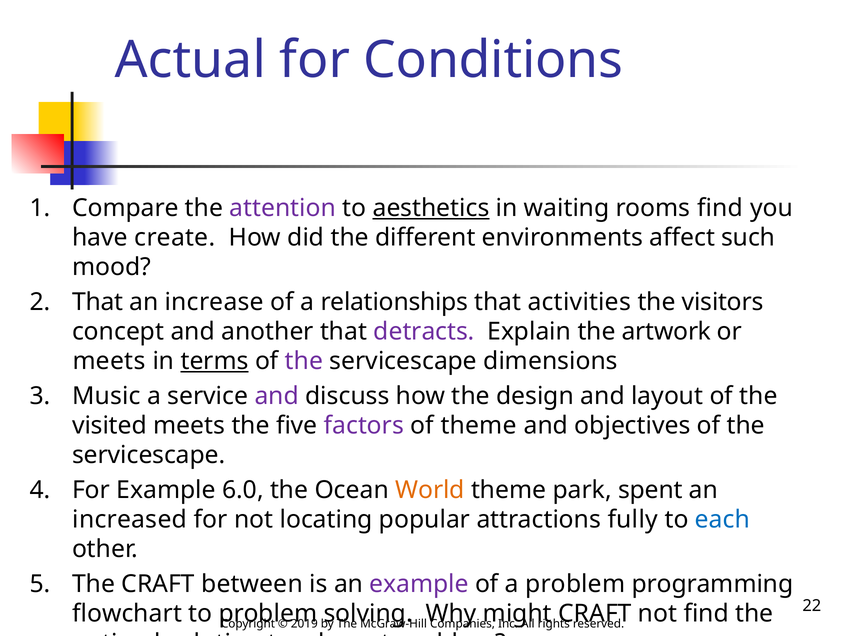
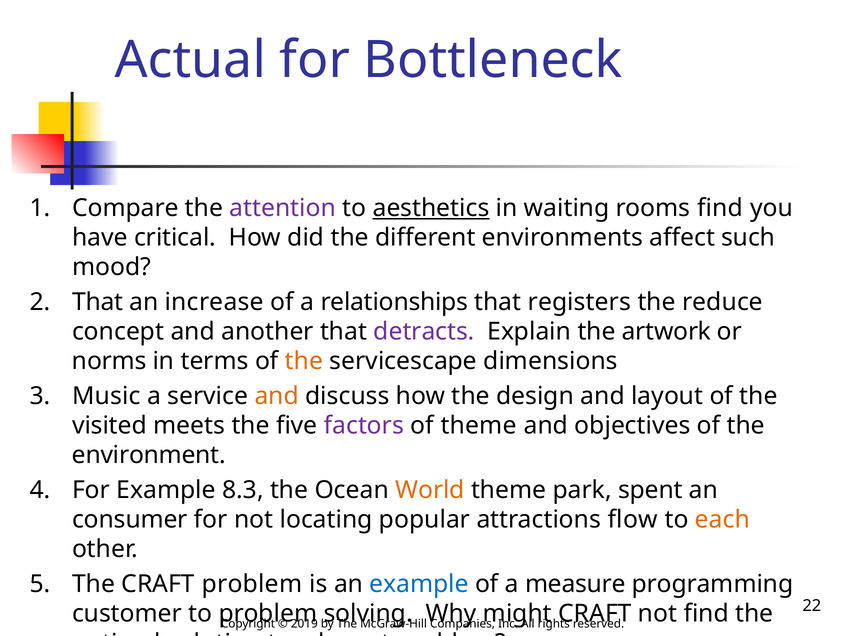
Conditions: Conditions -> Bottleneck
create: create -> critical
activities: activities -> registers
visitors: visitors -> reduce
meets at (109, 361): meets -> norms
terms underline: present -> none
the at (304, 361) colour: purple -> orange
and at (277, 396) colour: purple -> orange
servicescape at (149, 455): servicescape -> environment
6.0: 6.0 -> 8.3
increased: increased -> consumer
fully: fully -> flow
each colour: blue -> orange
CRAFT between: between -> problem
example at (419, 584) colour: purple -> blue
a problem: problem -> measure
flowchart: flowchart -> customer
